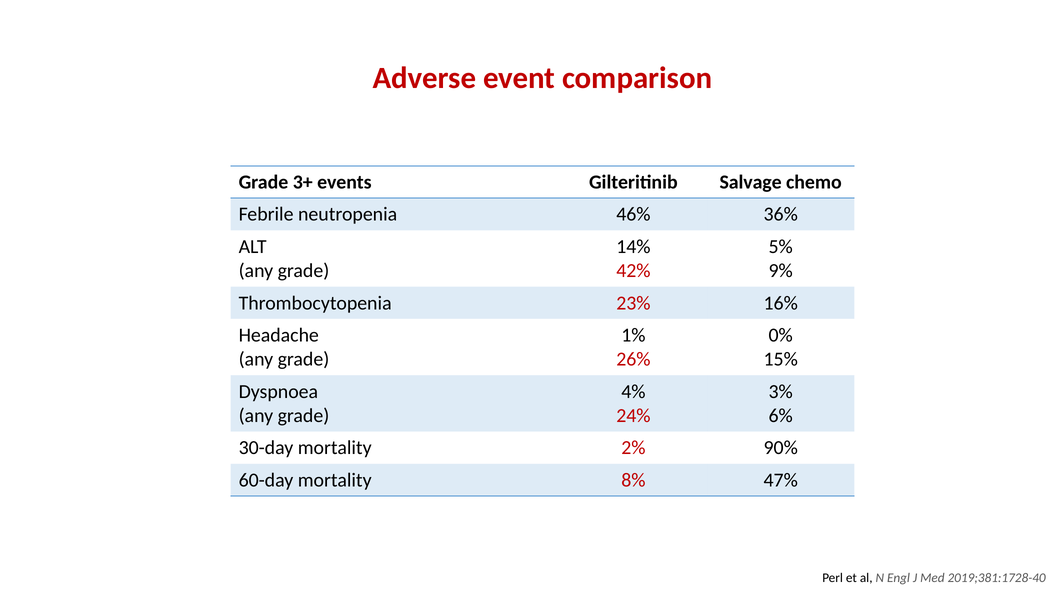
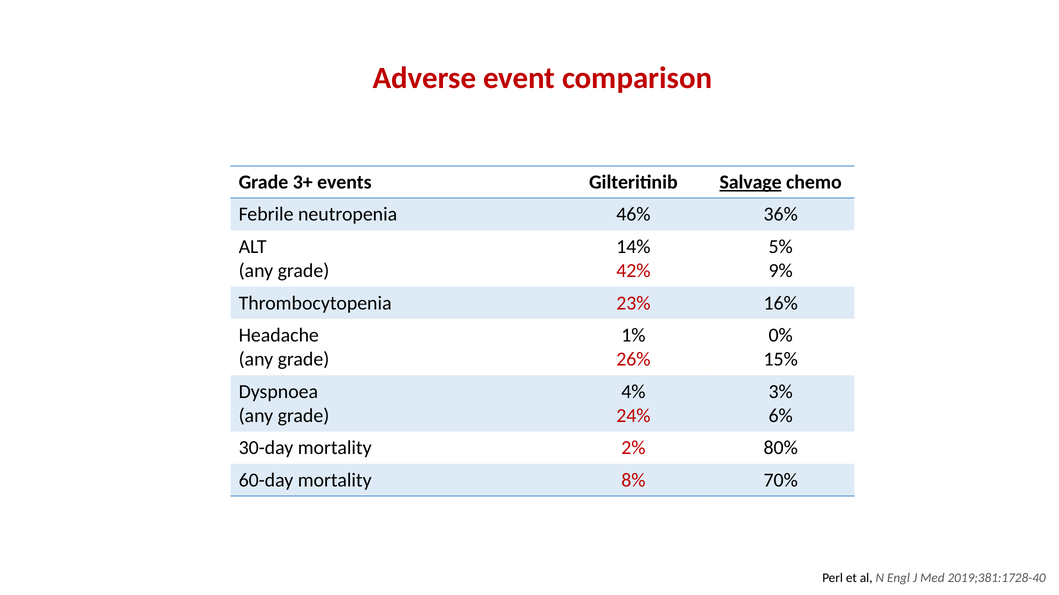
Salvage underline: none -> present
90%: 90% -> 80%
47%: 47% -> 70%
